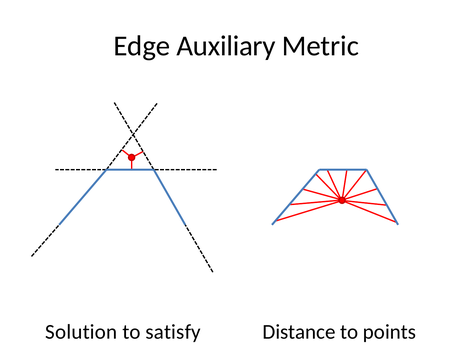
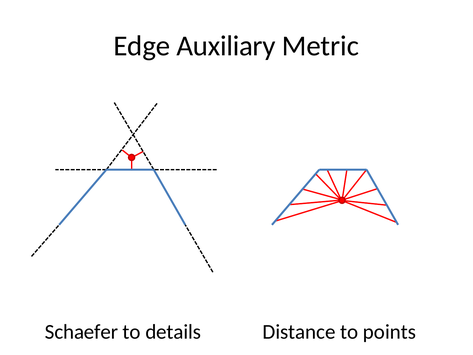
Solution: Solution -> Schaefer
satisfy: satisfy -> details
